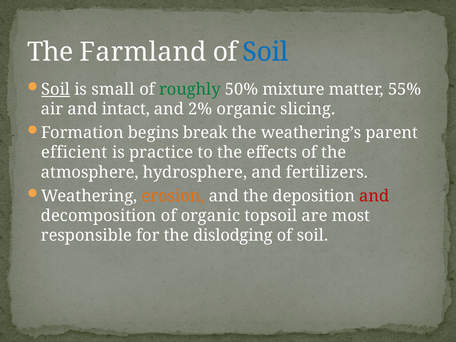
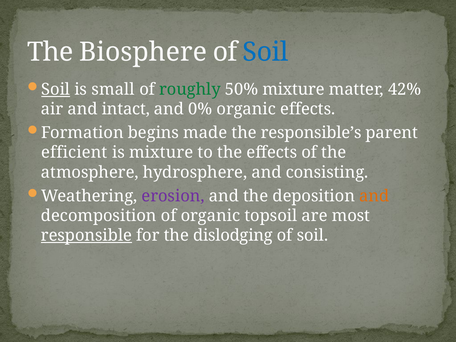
Farmland: Farmland -> Biosphere
55%: 55% -> 42%
2%: 2% -> 0%
organic slicing: slicing -> effects
break: break -> made
weathering’s: weathering’s -> responsible’s
is practice: practice -> mixture
fertilizers: fertilizers -> consisting
erosion colour: orange -> purple
and at (374, 196) colour: red -> orange
responsible underline: none -> present
